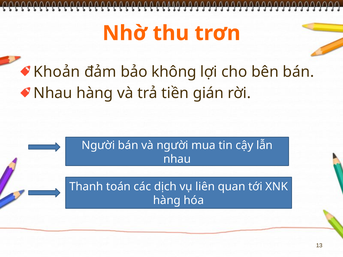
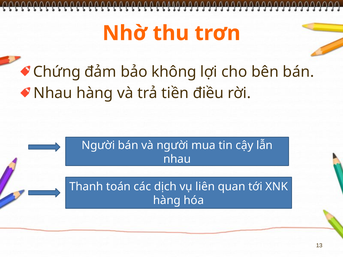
Khoản: Khoản -> Chứng
gián: gián -> điều
